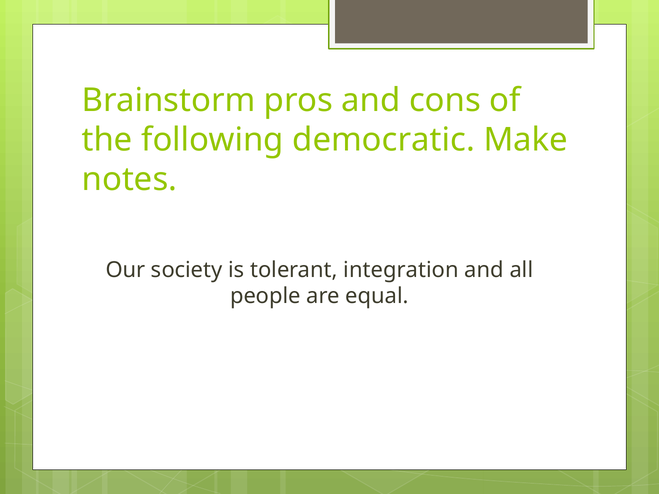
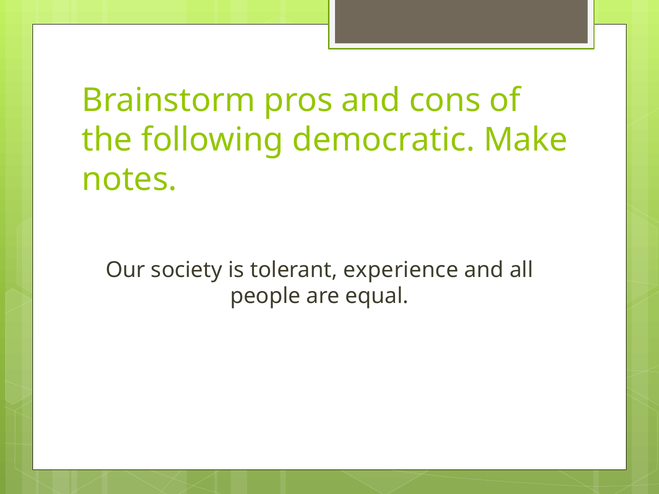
integration: integration -> experience
